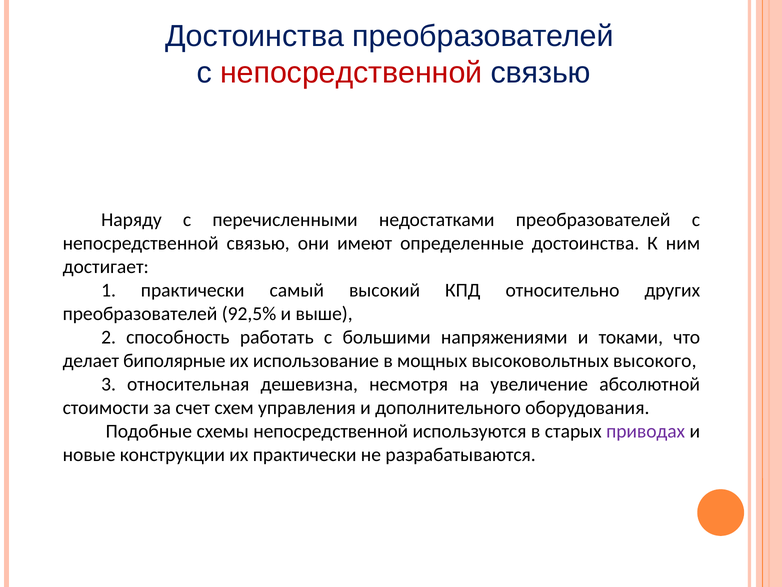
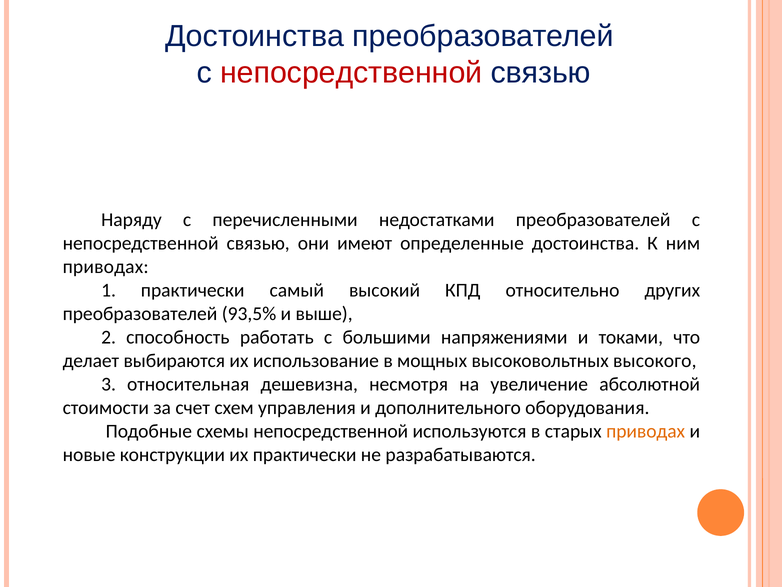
достигает at (106, 267): достигает -> приводах
92,5%: 92,5% -> 93,5%
биполярные: биполярные -> выбираются
приводах at (646, 431) colour: purple -> orange
